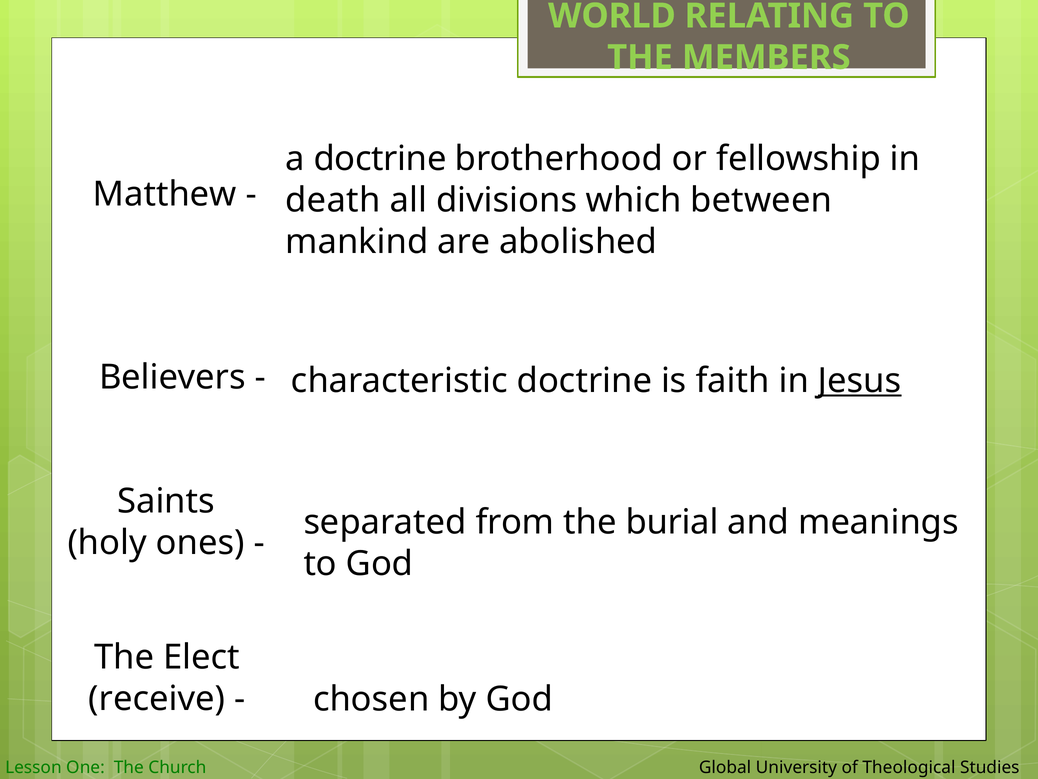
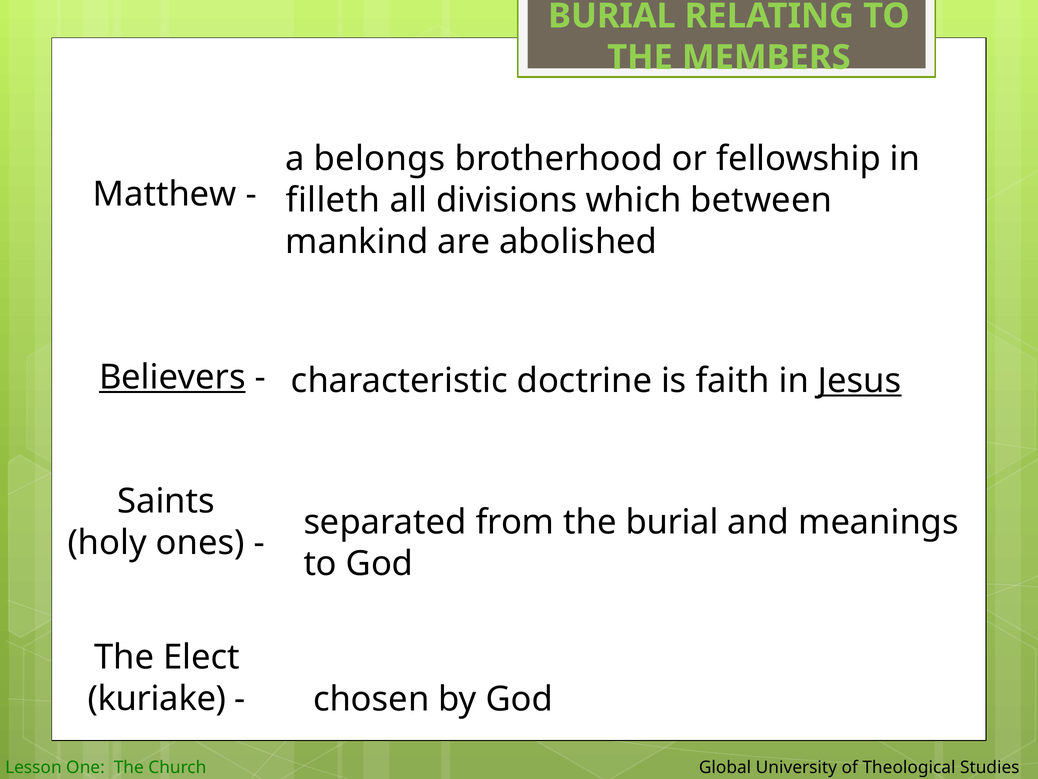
WORLD at (612, 16): WORLD -> BURIAL
a doctrine: doctrine -> belongs
death: death -> filleth
Believers underline: none -> present
receive: receive -> kuriake
